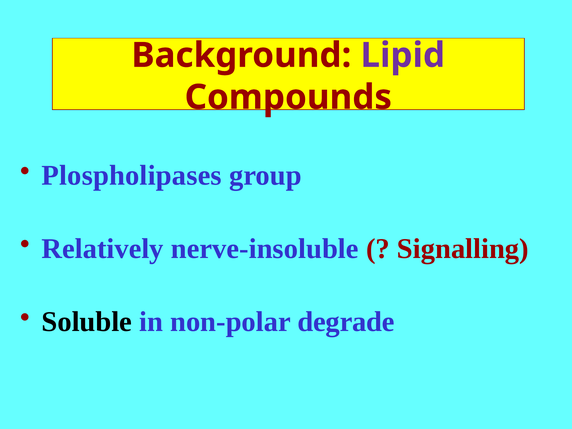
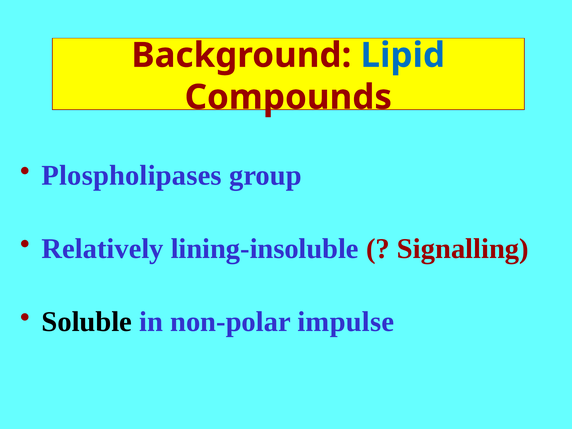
Lipid colour: purple -> blue
nerve-insoluble: nerve-insoluble -> lining-insoluble
degrade: degrade -> impulse
